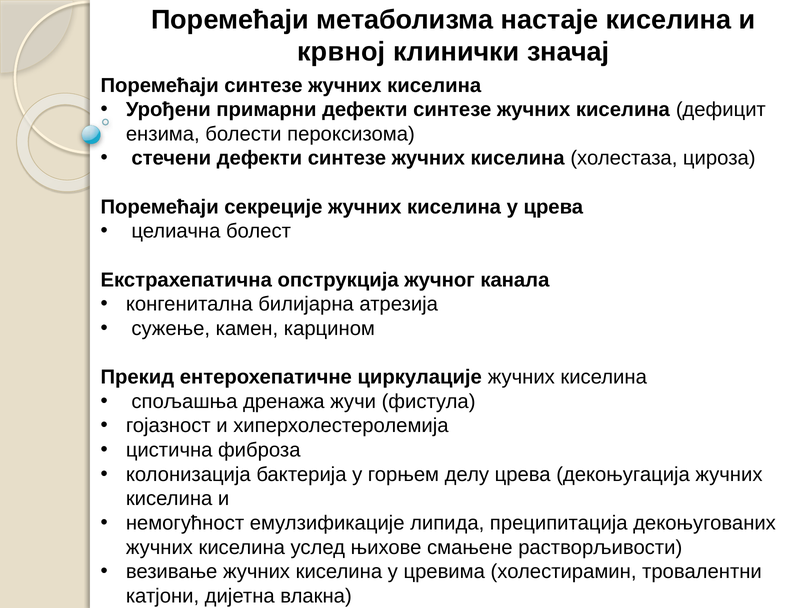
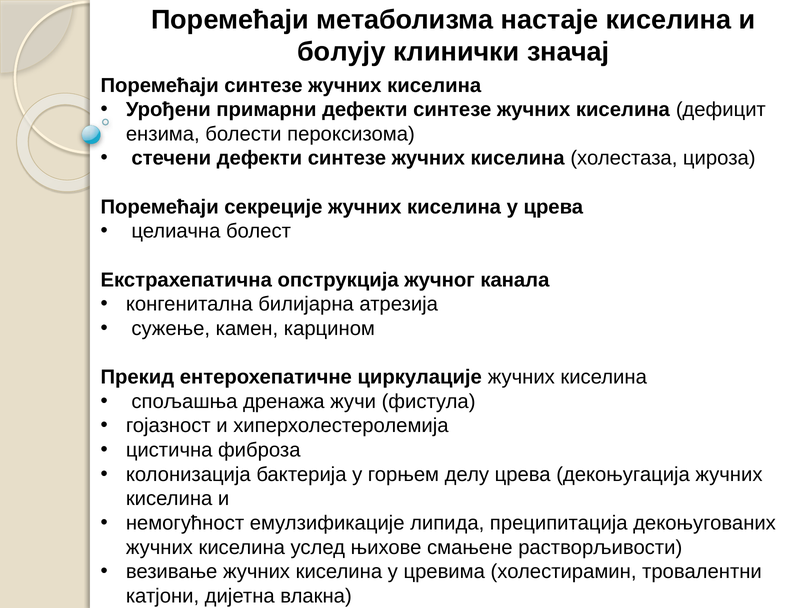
крвној: крвној -> болују
